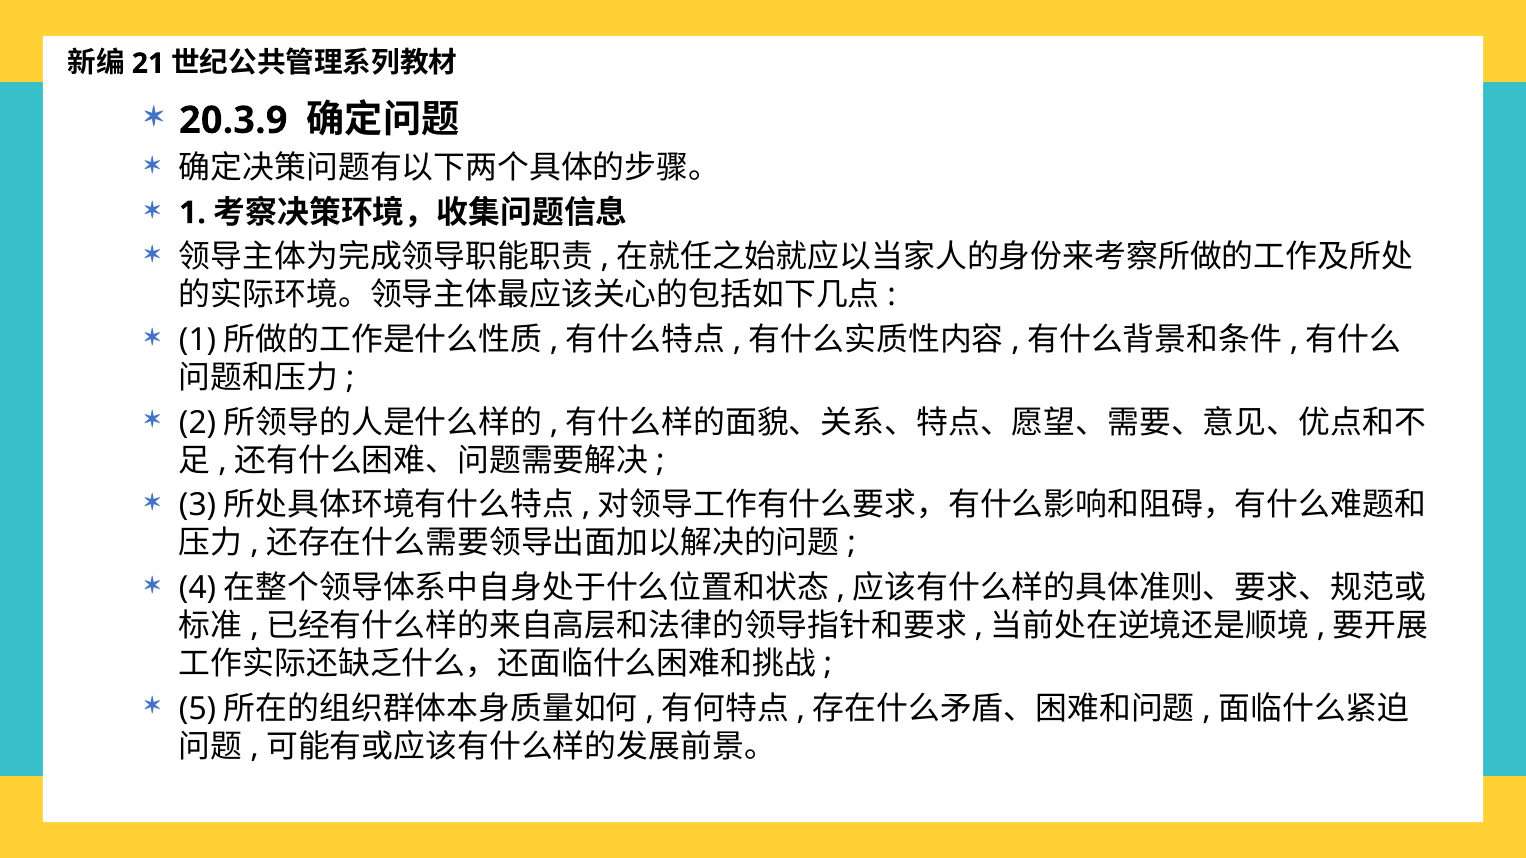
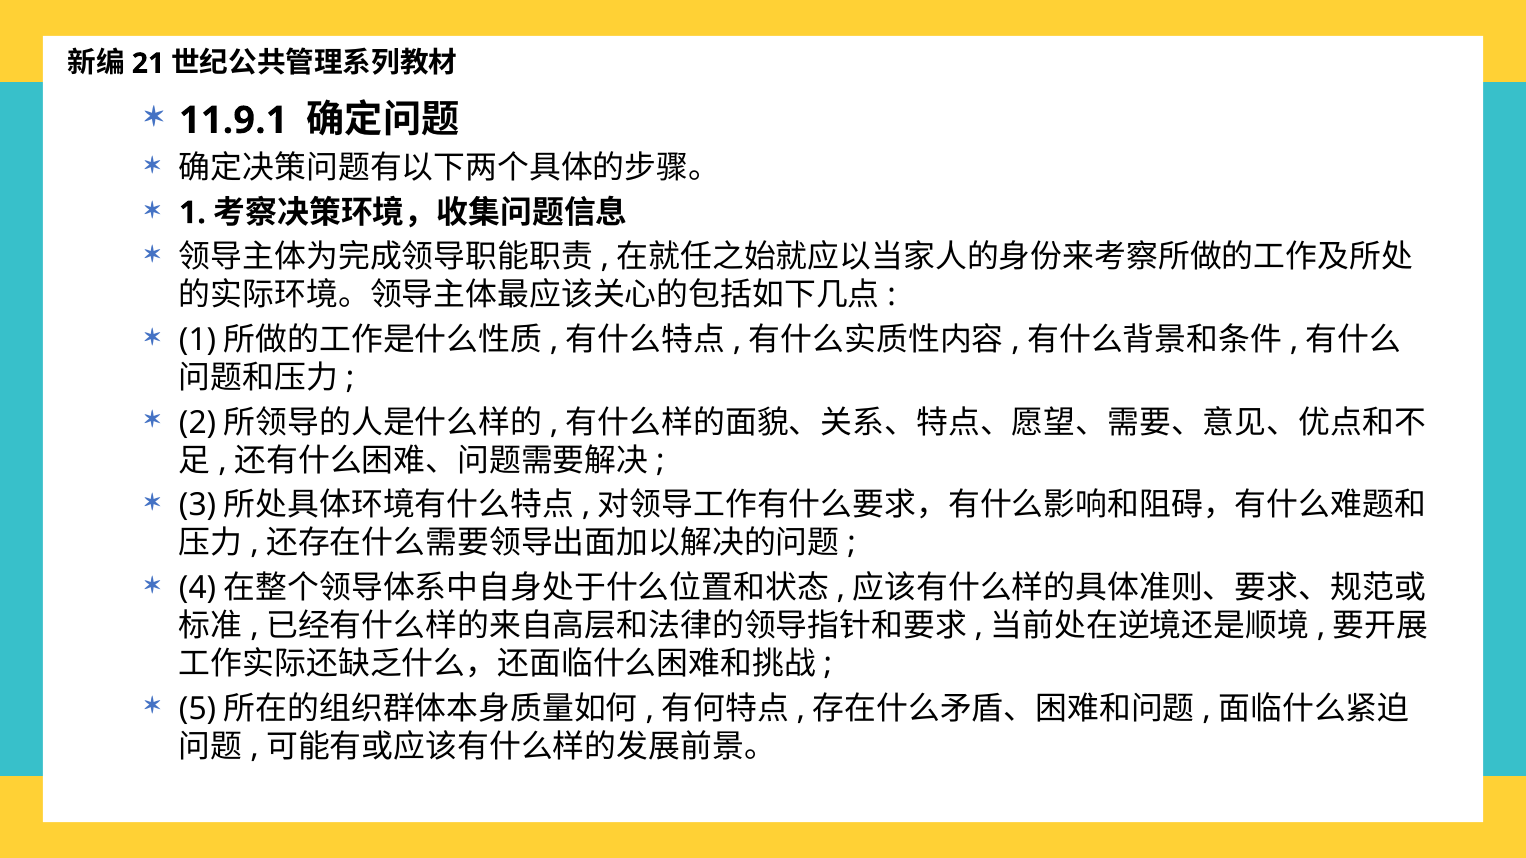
20.3.9: 20.3.9 -> 11.9.1
